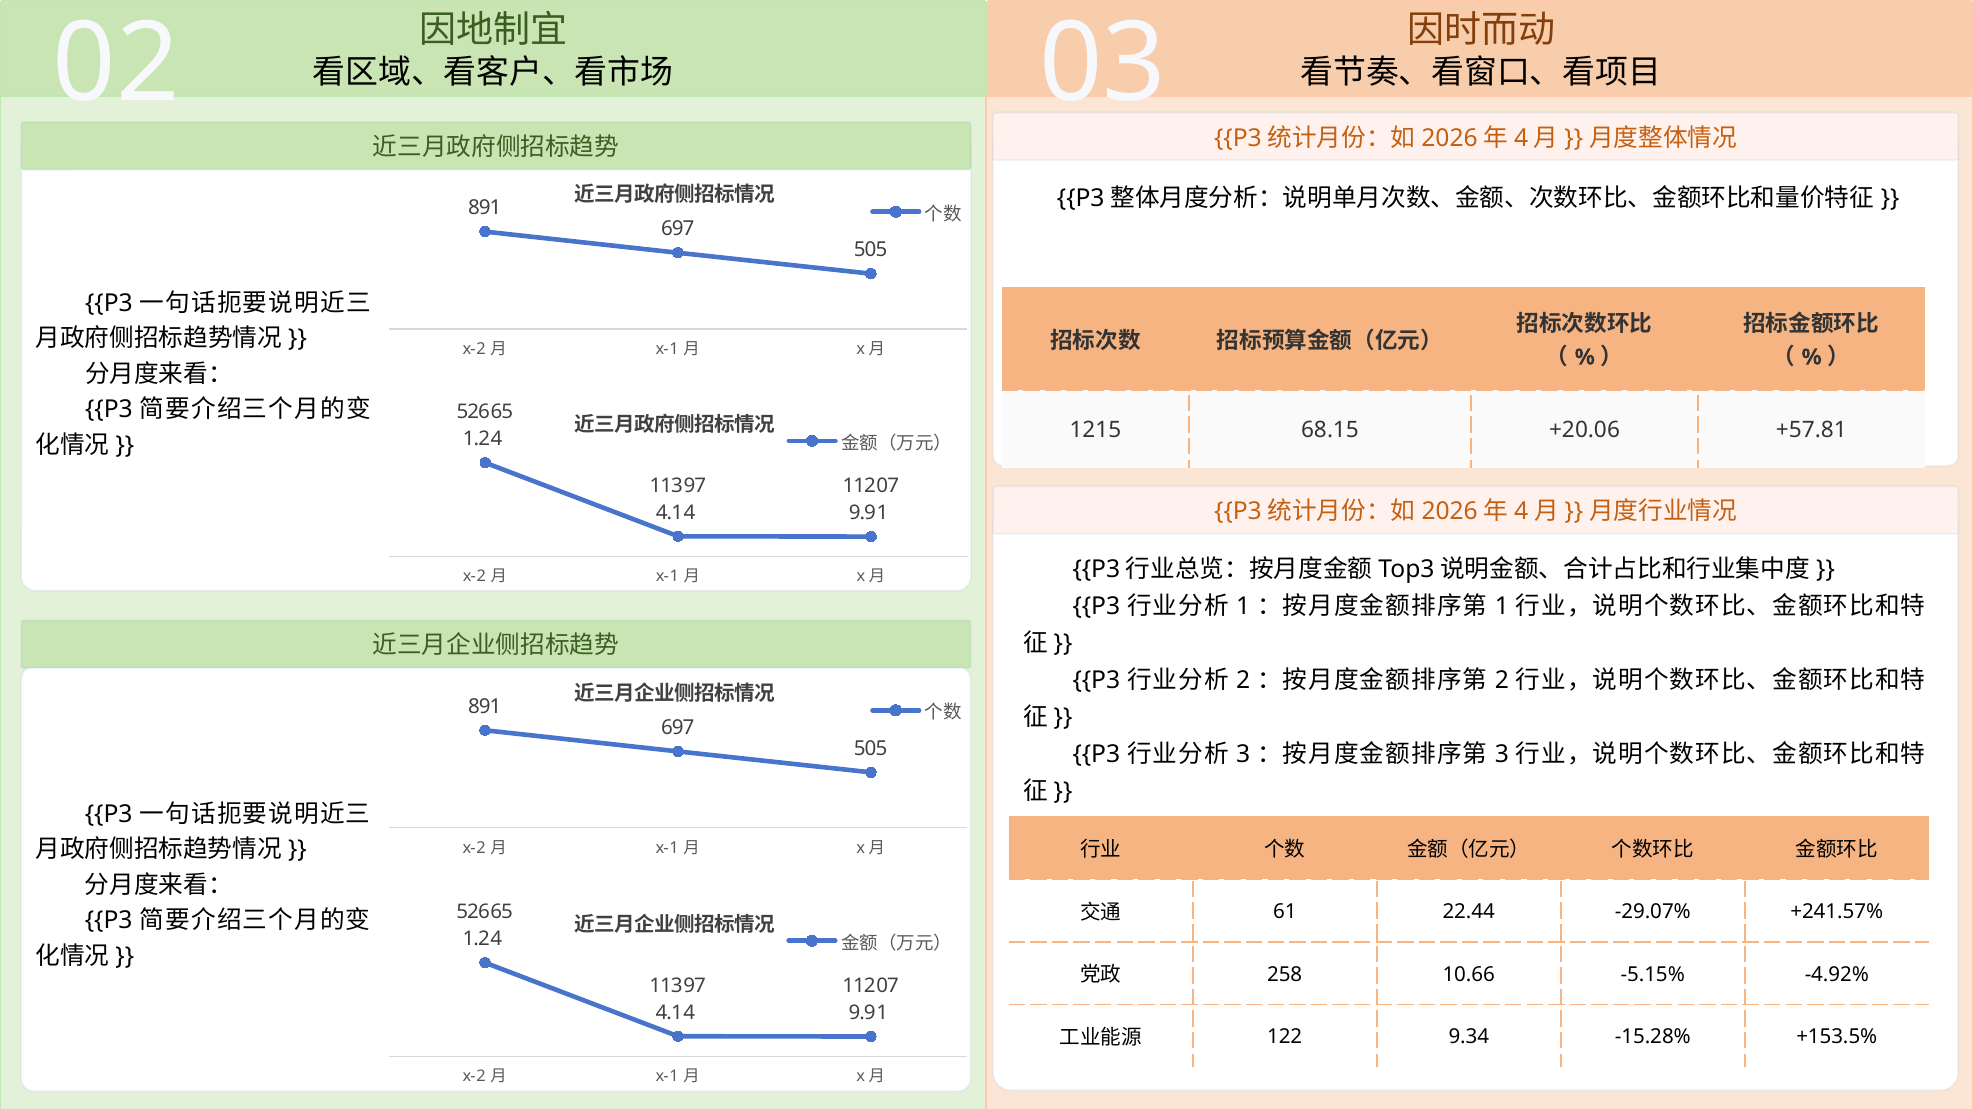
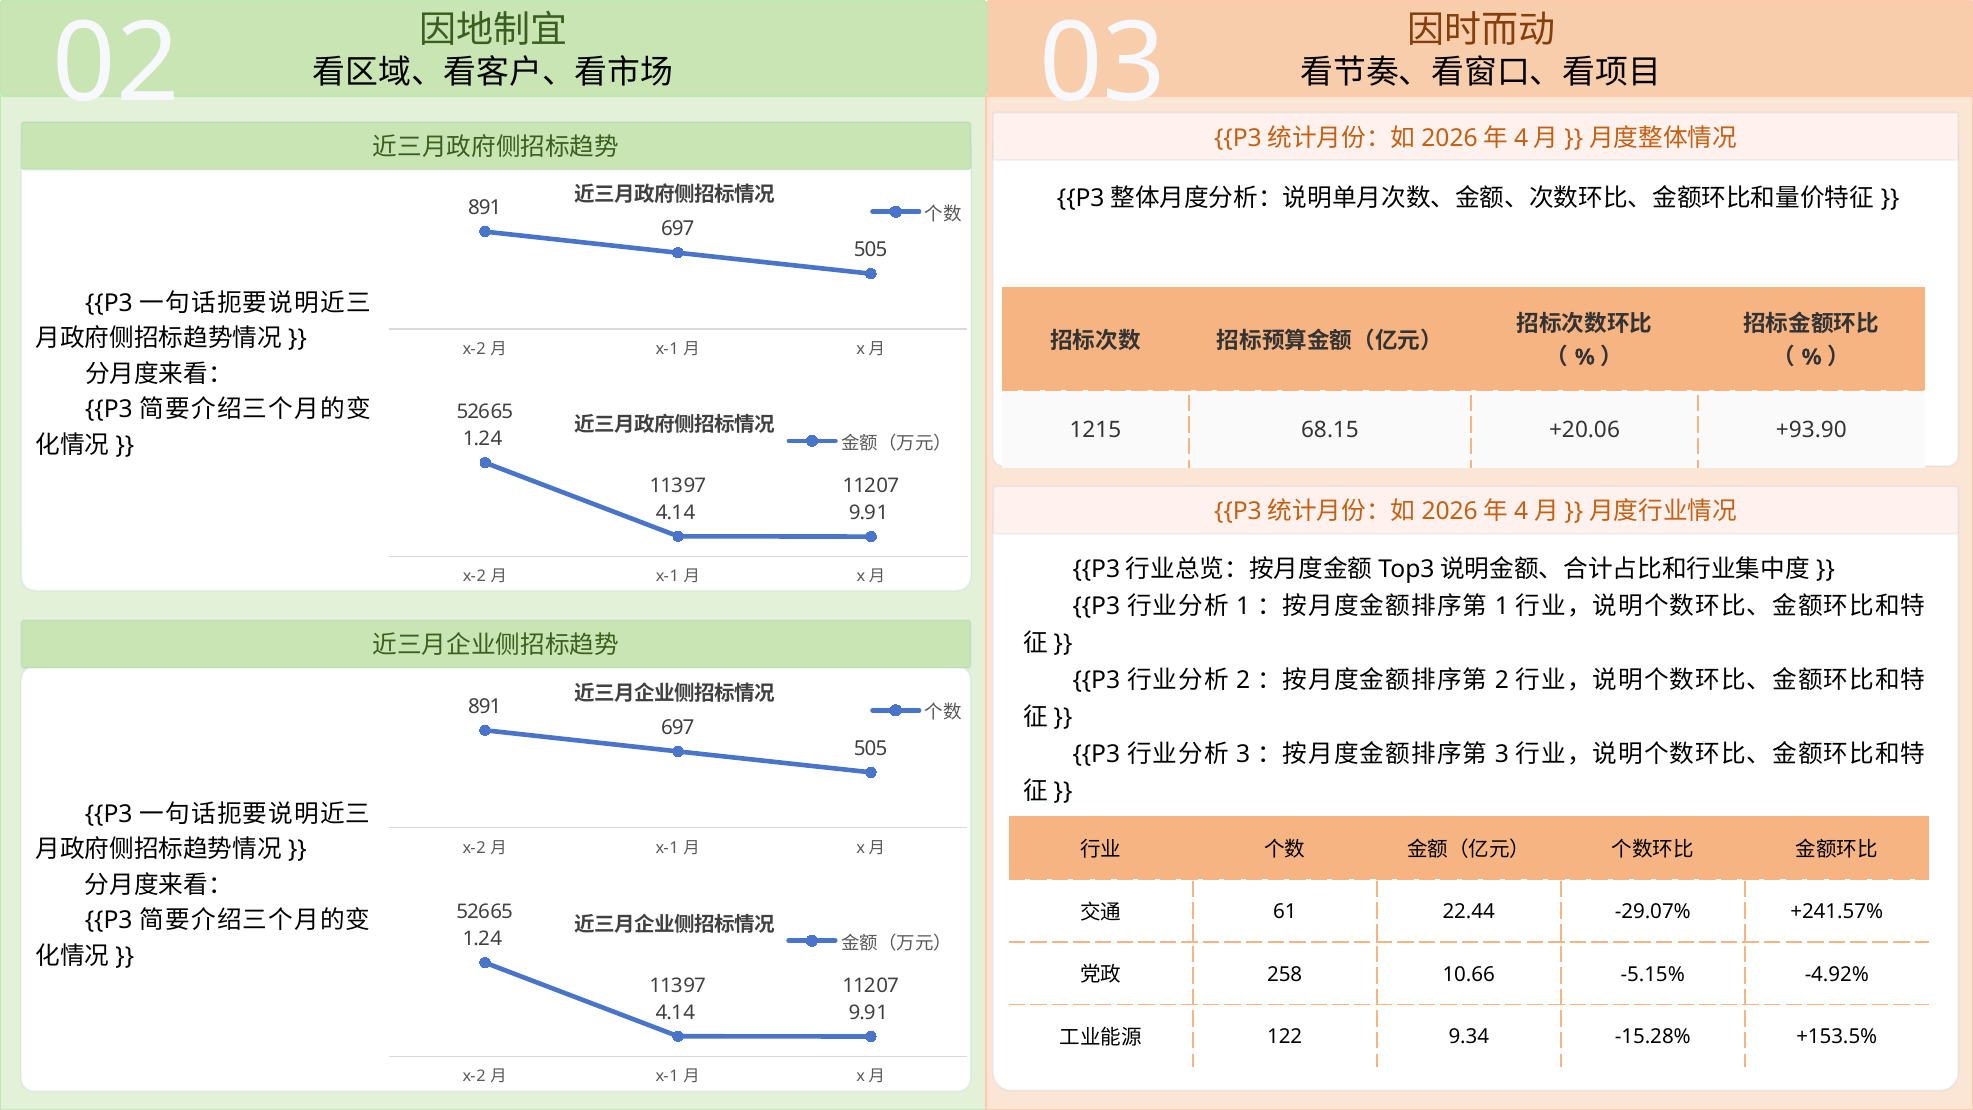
+57.81: +57.81 -> +93.90
